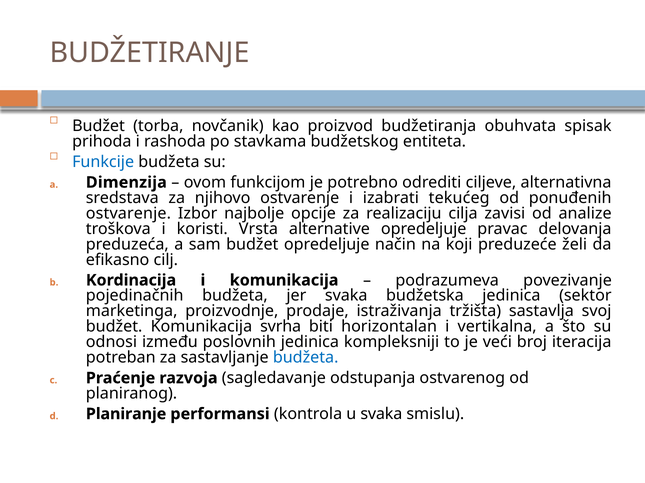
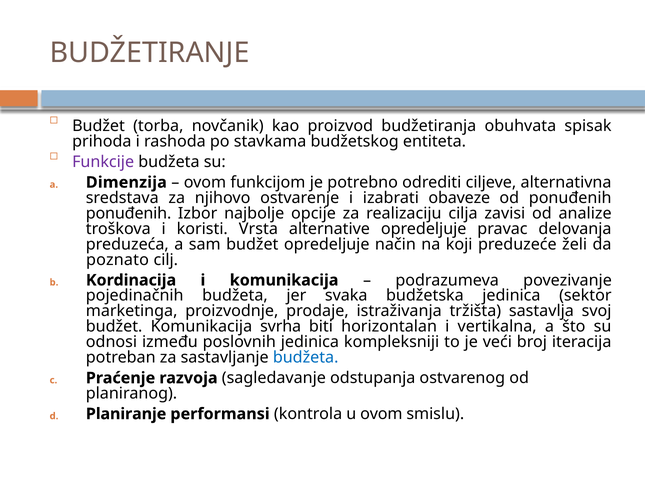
Funkcije colour: blue -> purple
tekućeg: tekućeg -> obaveze
ostvarenje at (128, 214): ostvarenje -> ponuđenih
efikasno: efikasno -> poznato
u svaka: svaka -> ovom
